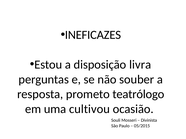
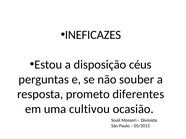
livra: livra -> céus
teatrólogo: teatrólogo -> diferentes
